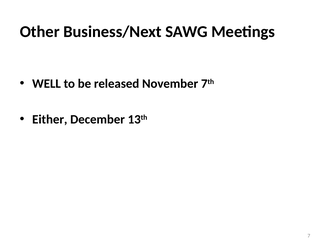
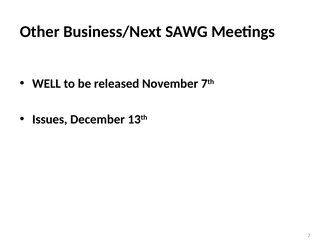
Either: Either -> Issues
